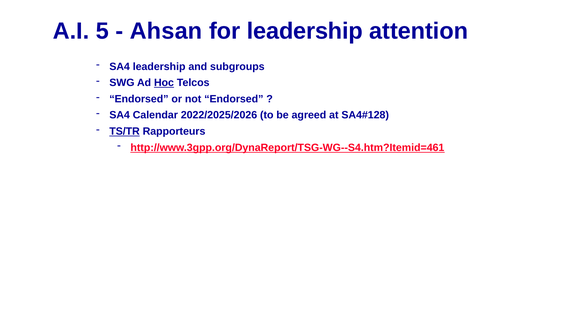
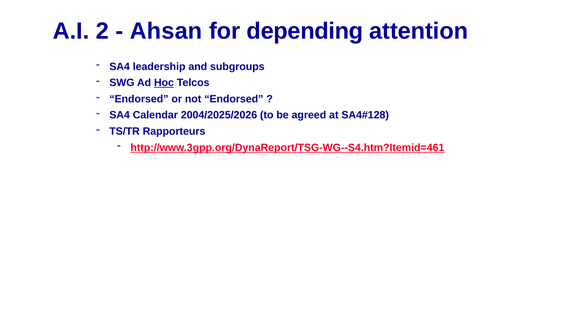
5: 5 -> 2
for leadership: leadership -> depending
2022/2025/2026: 2022/2025/2026 -> 2004/2025/2026
TS/TR underline: present -> none
